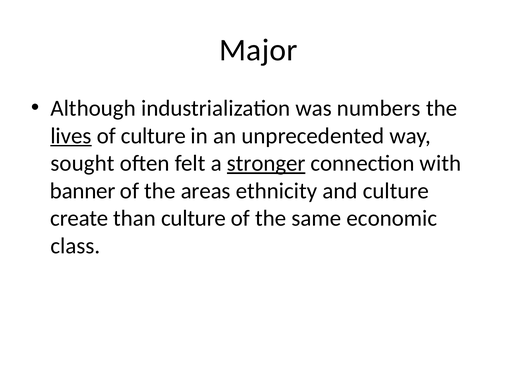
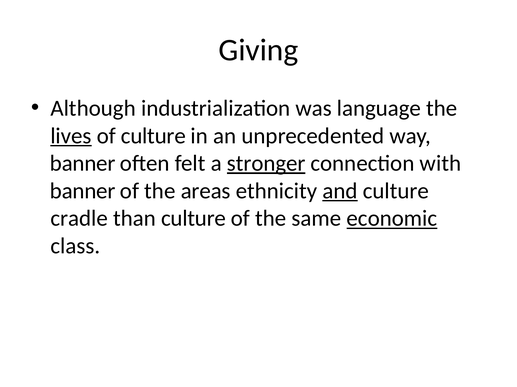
Major: Major -> Giving
numbers: numbers -> language
sought at (83, 164): sought -> banner
and underline: none -> present
create: create -> cradle
economic underline: none -> present
